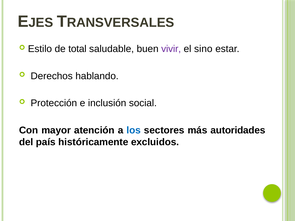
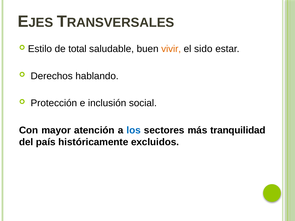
vivir colour: purple -> orange
sino: sino -> sido
autoridades: autoridades -> tranquilidad
